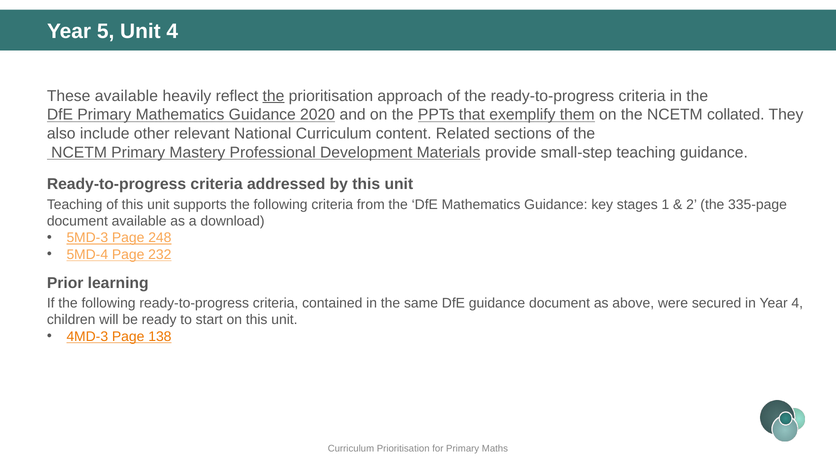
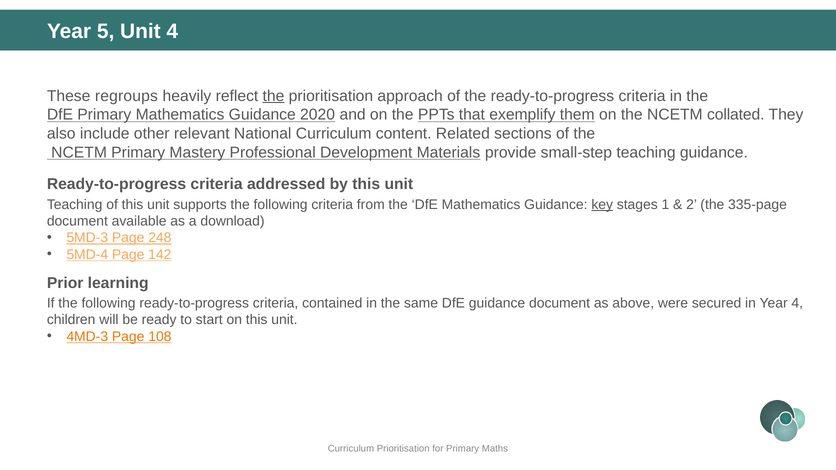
These available: available -> regroups
key underline: none -> present
232: 232 -> 142
138: 138 -> 108
